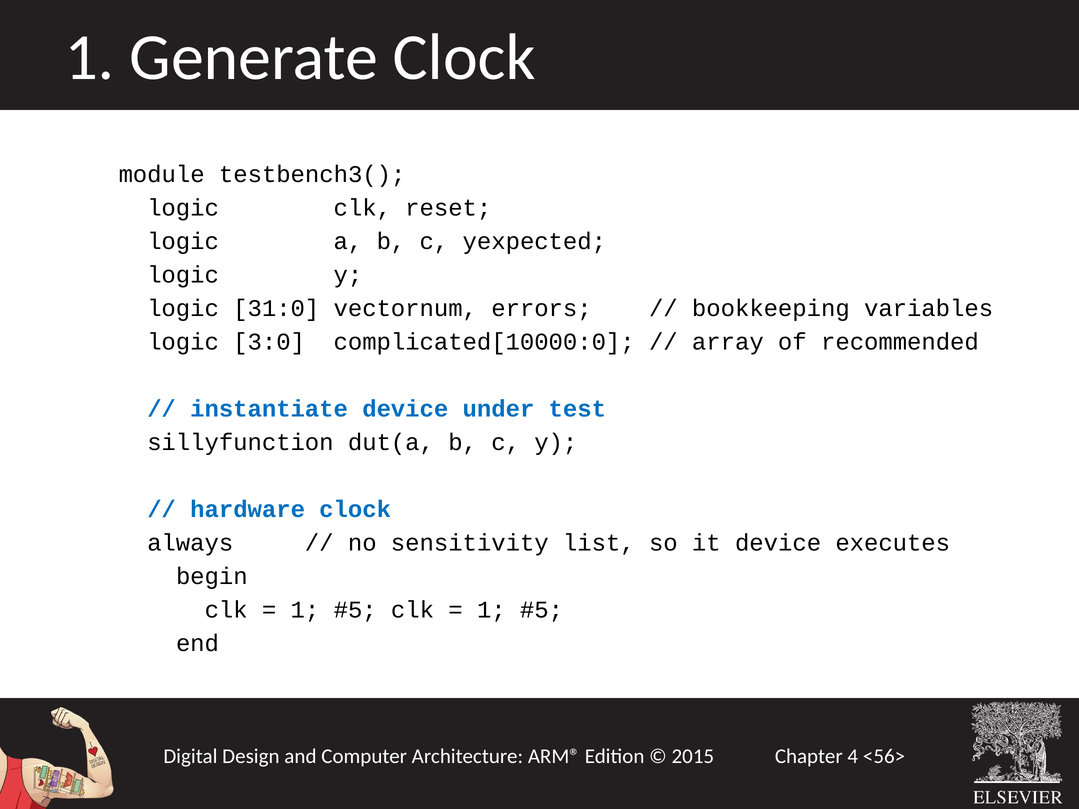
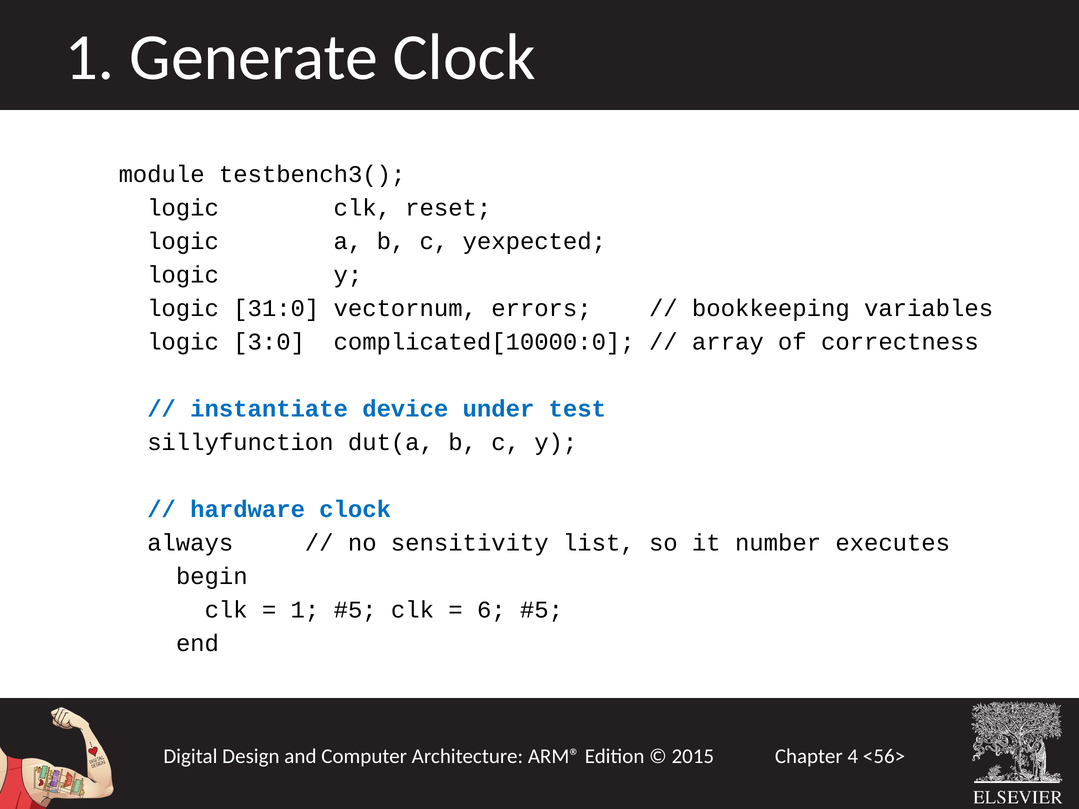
recommended: recommended -> correctness
it device: device -> number
1 at (491, 610): 1 -> 6
